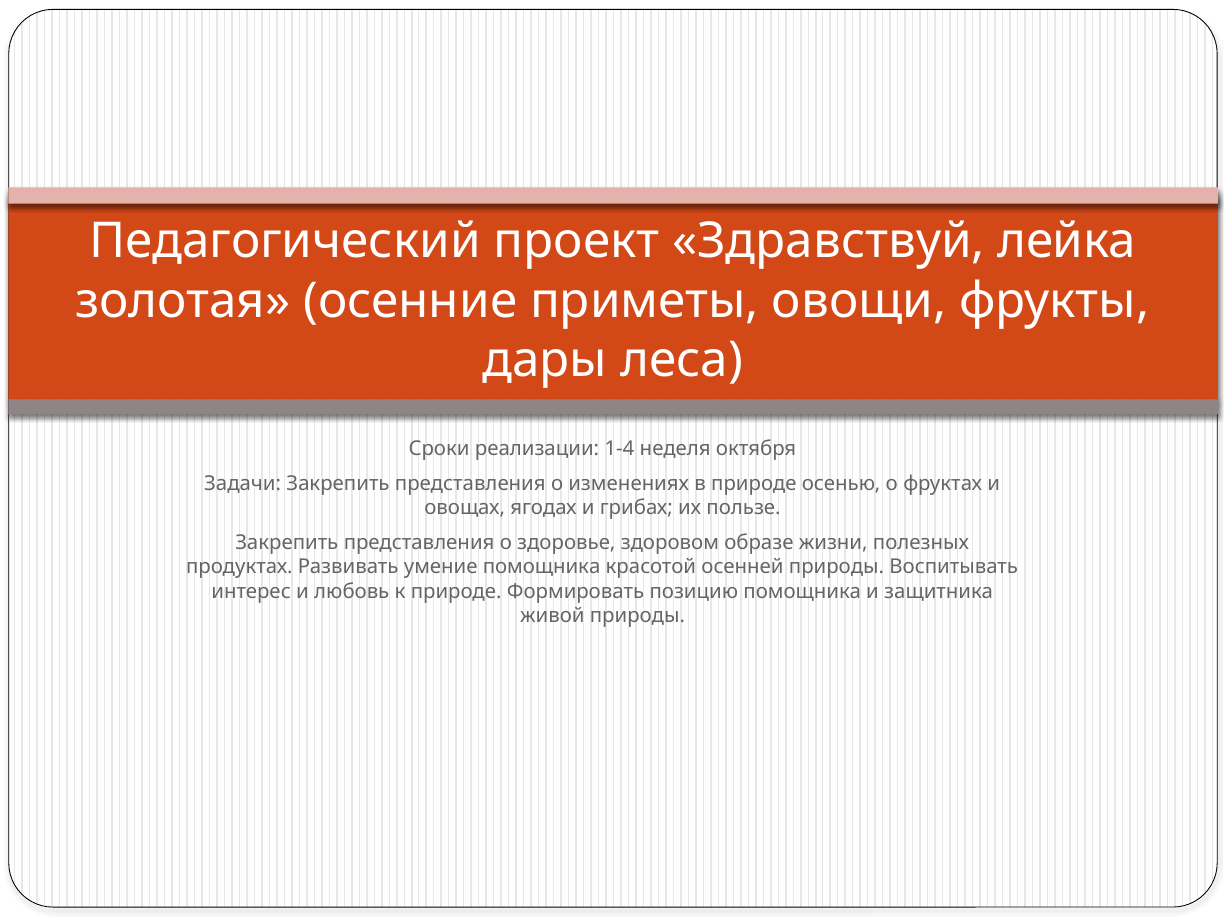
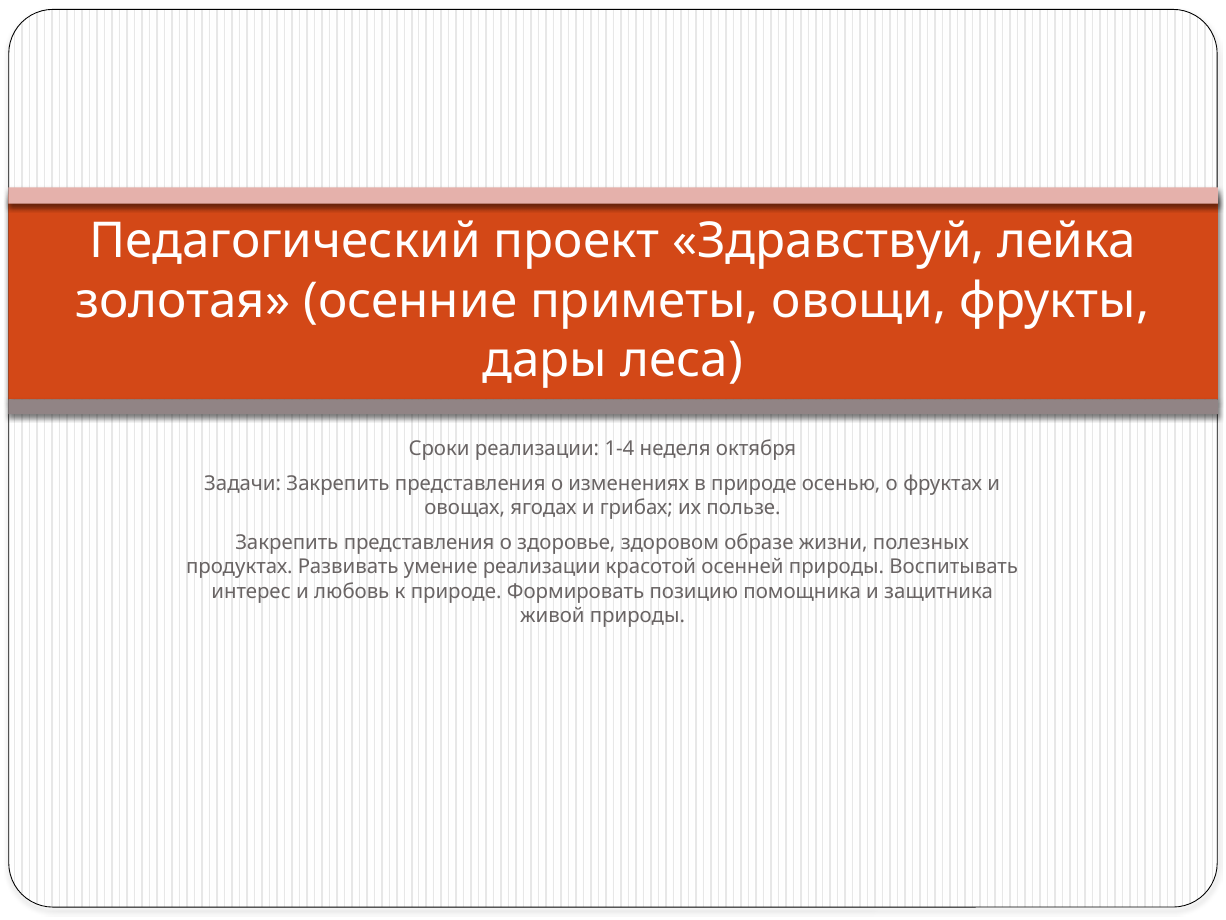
умение помощника: помощника -> реализации
